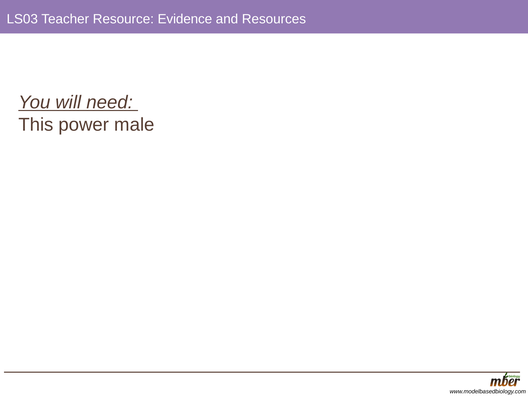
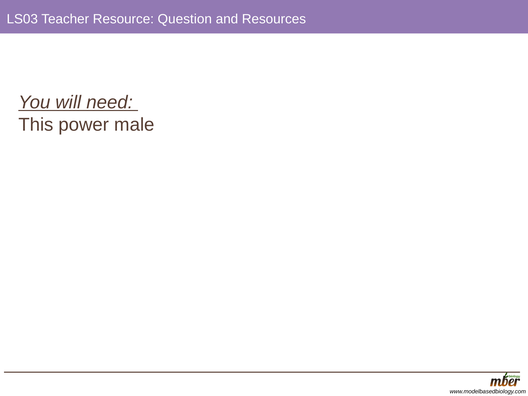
Evidence: Evidence -> Question
